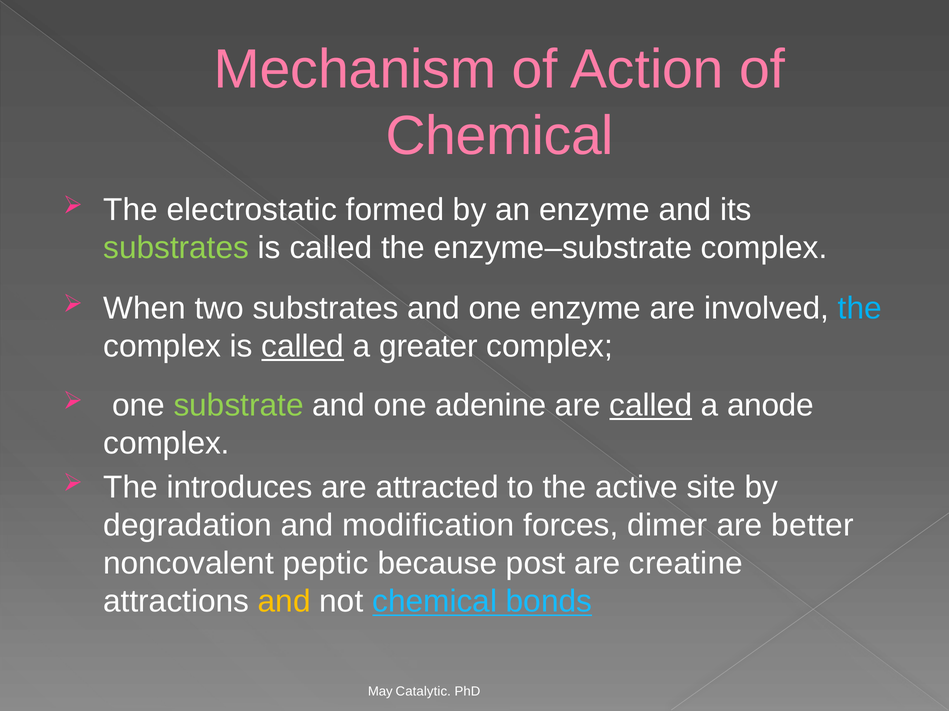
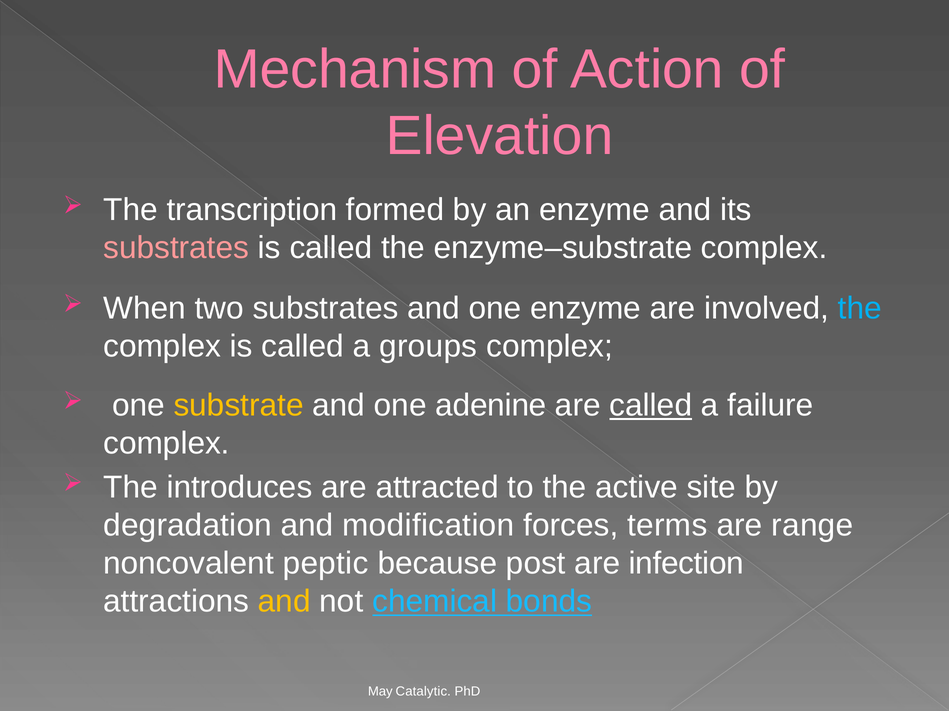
Chemical at (500, 136): Chemical -> Elevation
electrostatic: electrostatic -> transcription
substrates at (176, 248) colour: light green -> pink
called at (303, 347) underline: present -> none
greater: greater -> groups
substrate colour: light green -> yellow
anode: anode -> failure
dimer: dimer -> terms
better: better -> range
creatine: creatine -> infection
